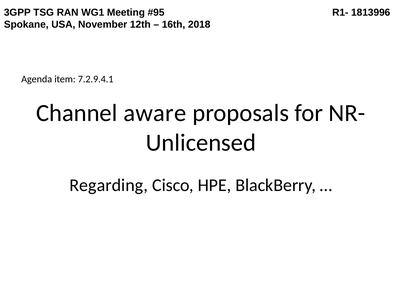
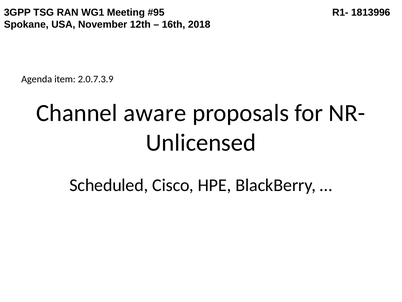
7.2.9.4.1: 7.2.9.4.1 -> 2.0.7.3.9
Regarding: Regarding -> Scheduled
